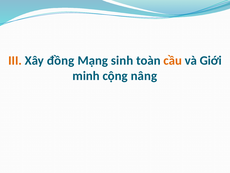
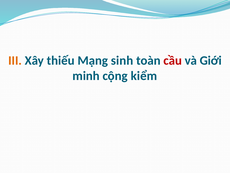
đồng: đồng -> thiếu
cầu colour: orange -> red
nâng: nâng -> kiểm
